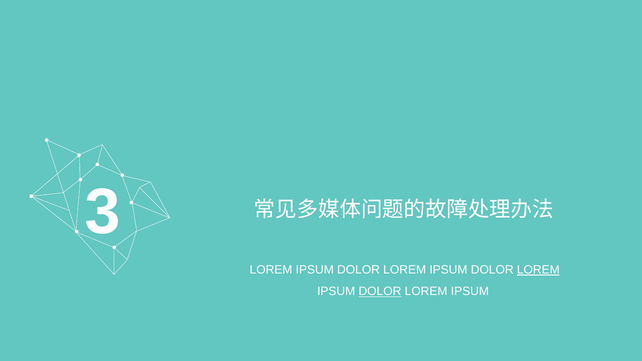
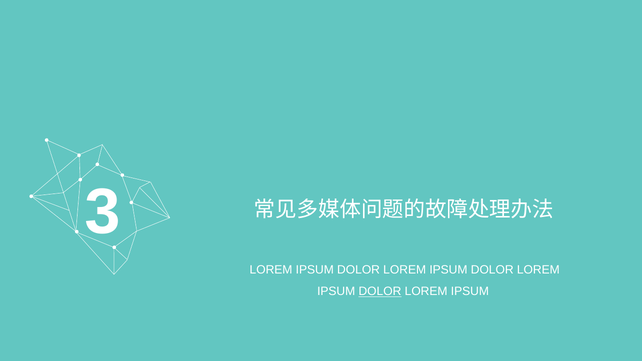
LOREM at (538, 270) underline: present -> none
